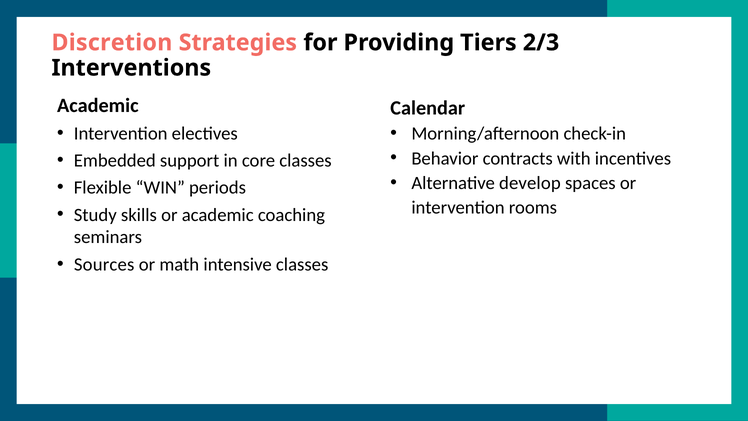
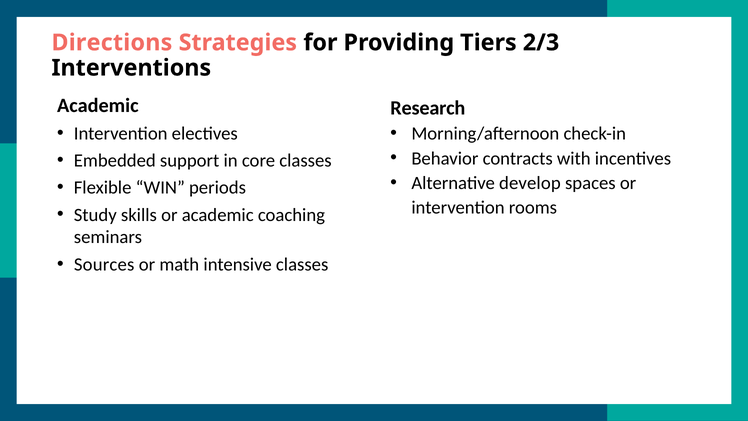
Discretion: Discretion -> Directions
Calendar: Calendar -> Research
